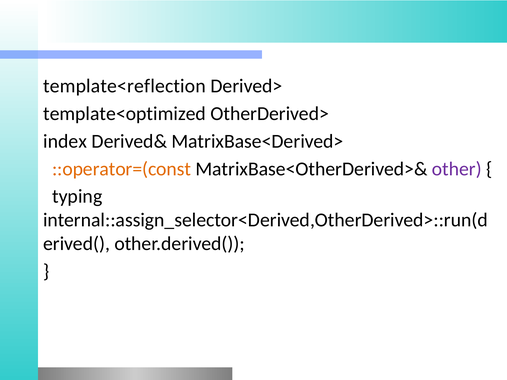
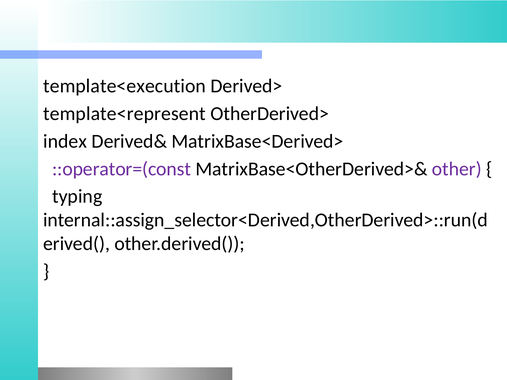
template<reflection: template<reflection -> template<execution
template<optimized: template<optimized -> template<represent
::operator=(const colour: orange -> purple
